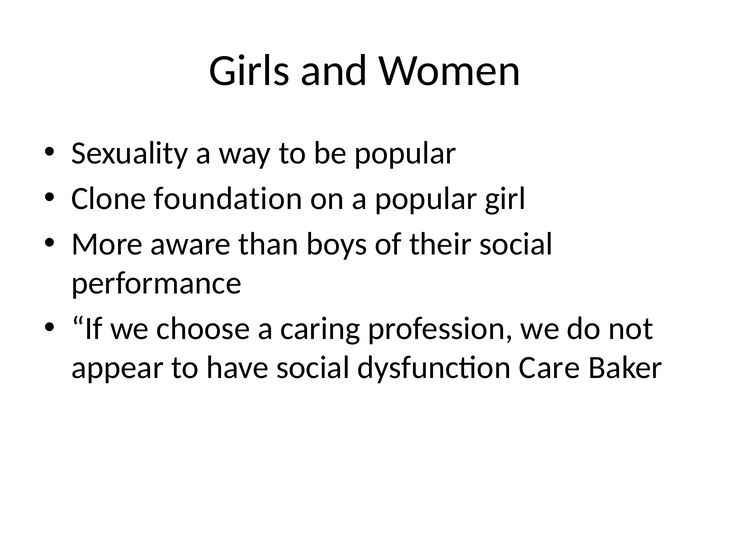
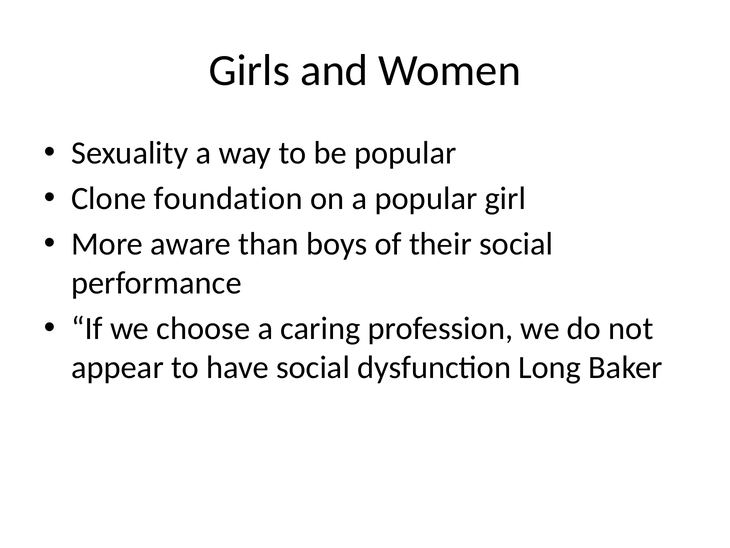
Care: Care -> Long
